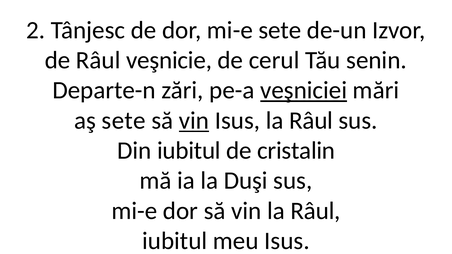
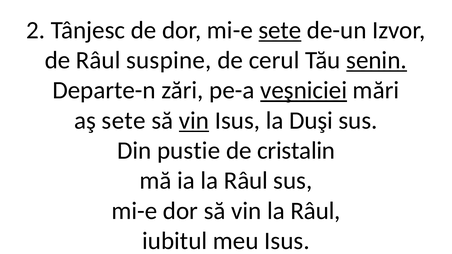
sete at (280, 30) underline: none -> present
veşnicie: veşnicie -> suspine
senin underline: none -> present
Isus la Râul: Râul -> Duşi
Din iubitul: iubitul -> pustie
ia la Duşi: Duşi -> Râul
